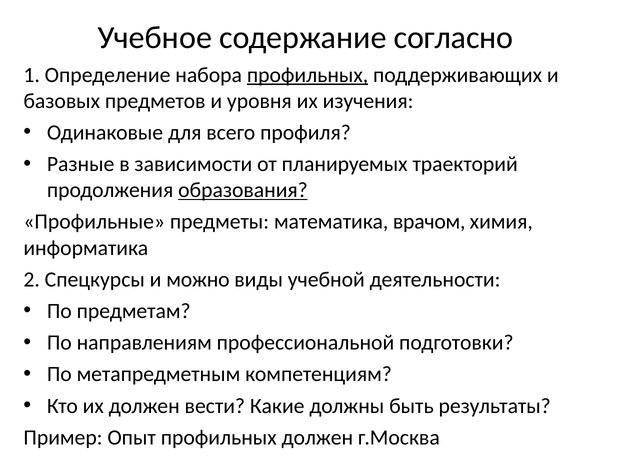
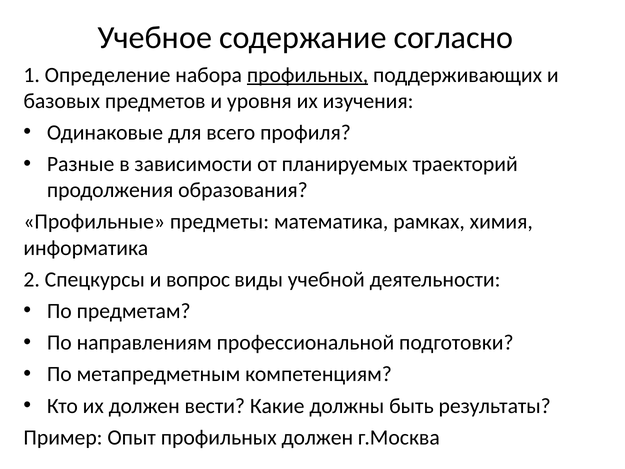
образования underline: present -> none
врачом: врачом -> рамках
можно: можно -> вопрос
